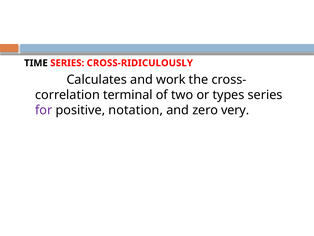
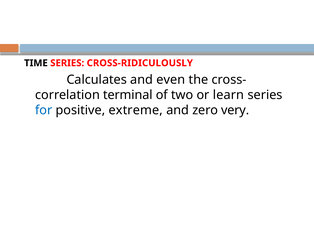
work: work -> even
types: types -> learn
for colour: purple -> blue
notation: notation -> extreme
